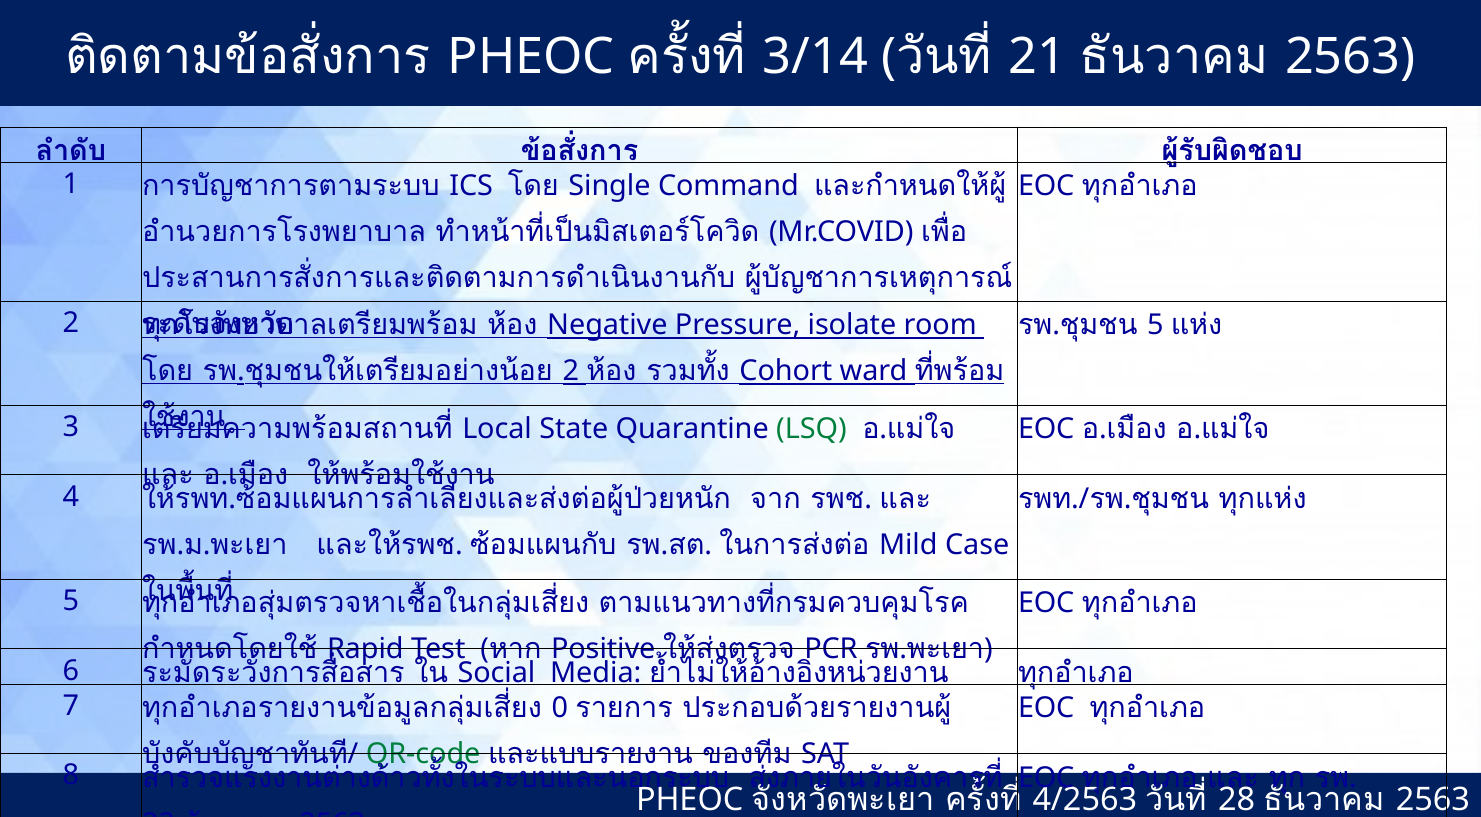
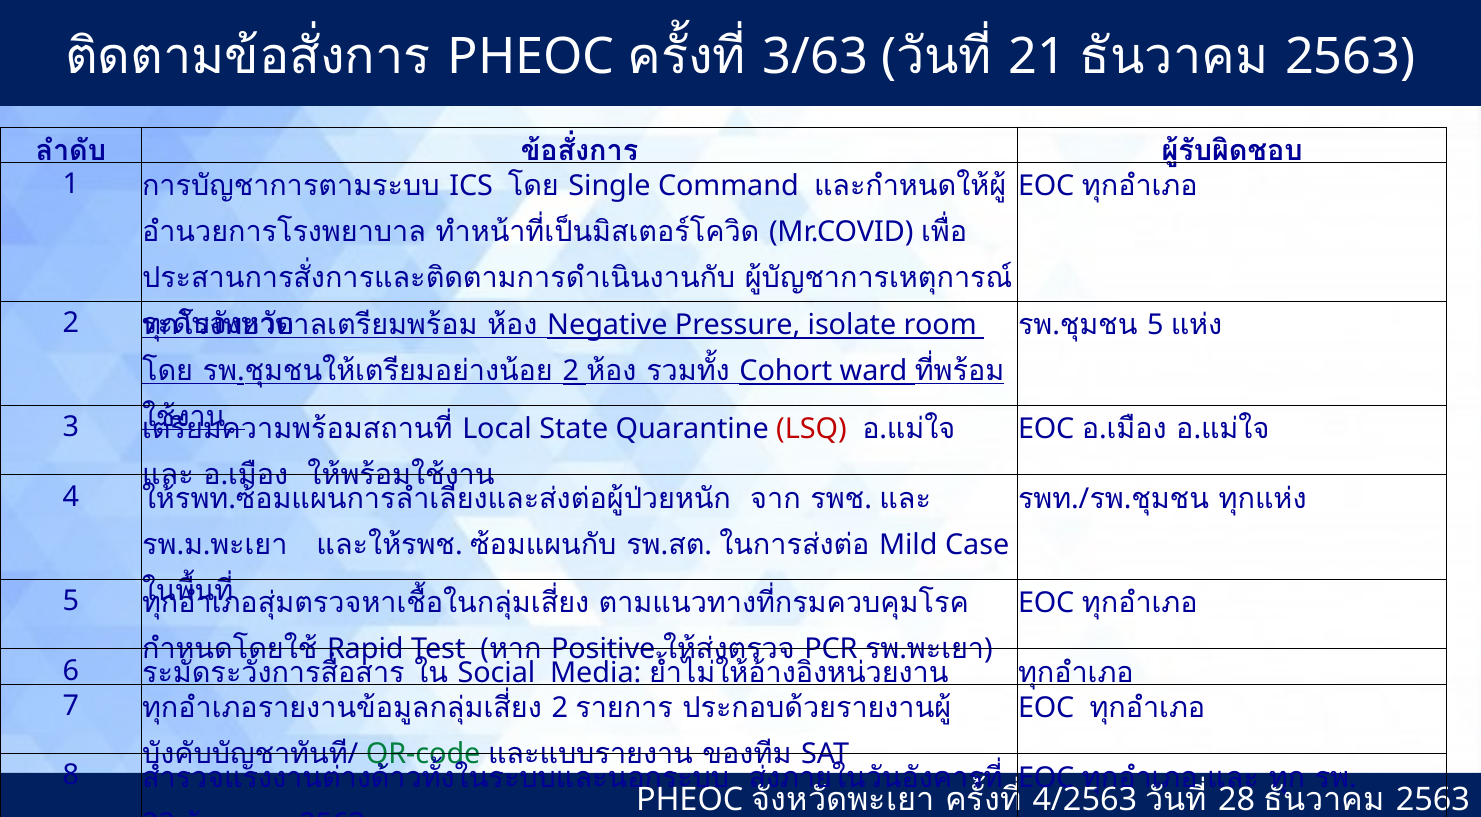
3/14: 3/14 -> 3/63
LSQ colour: green -> red
0 at (560, 708): 0 -> 2
